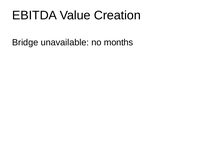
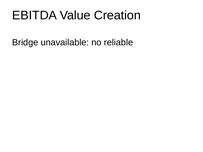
months: months -> reliable
